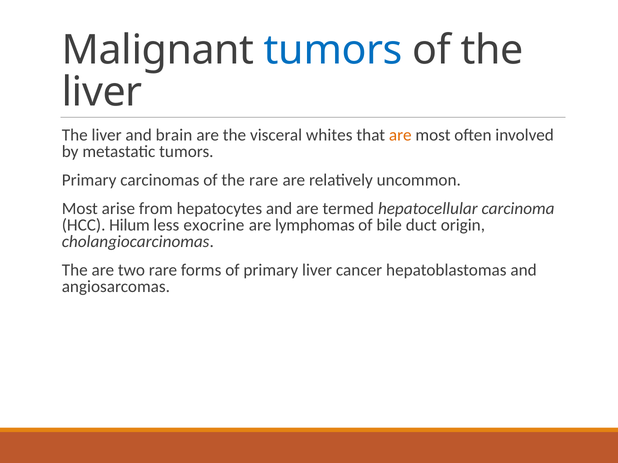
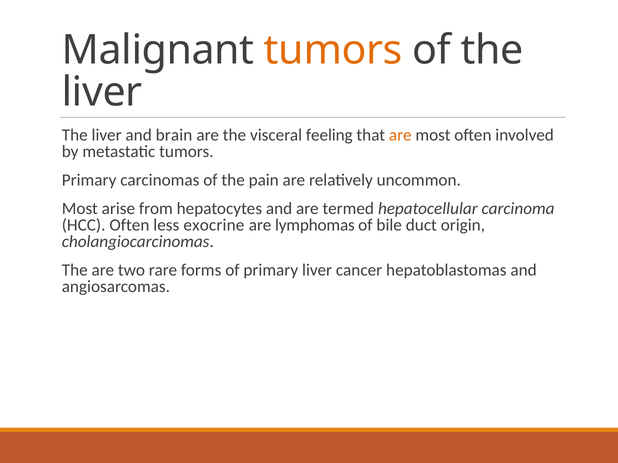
tumors at (333, 50) colour: blue -> orange
whites: whites -> feeling
the rare: rare -> pain
HCC Hilum: Hilum -> Often
